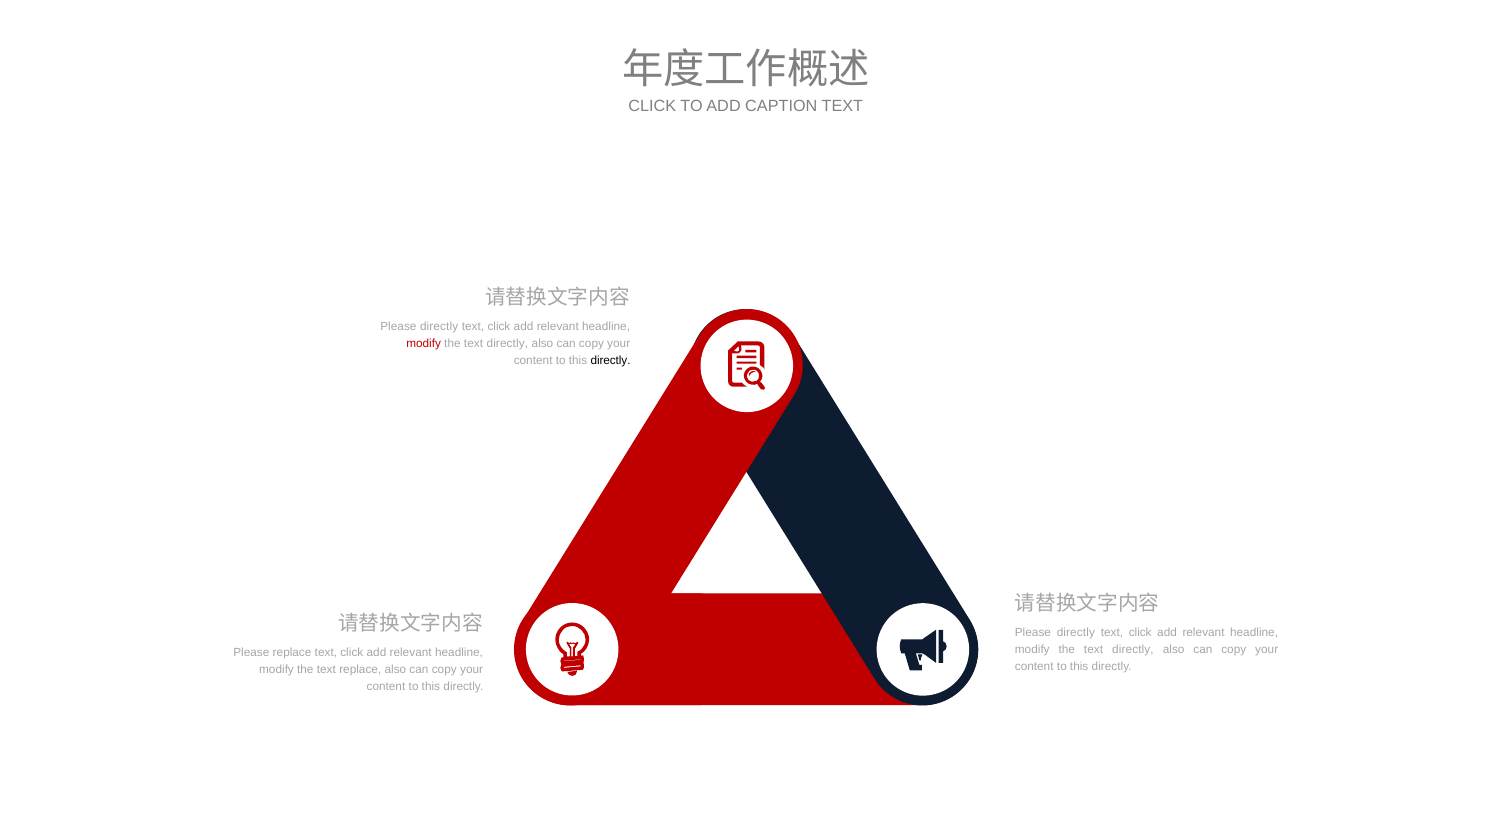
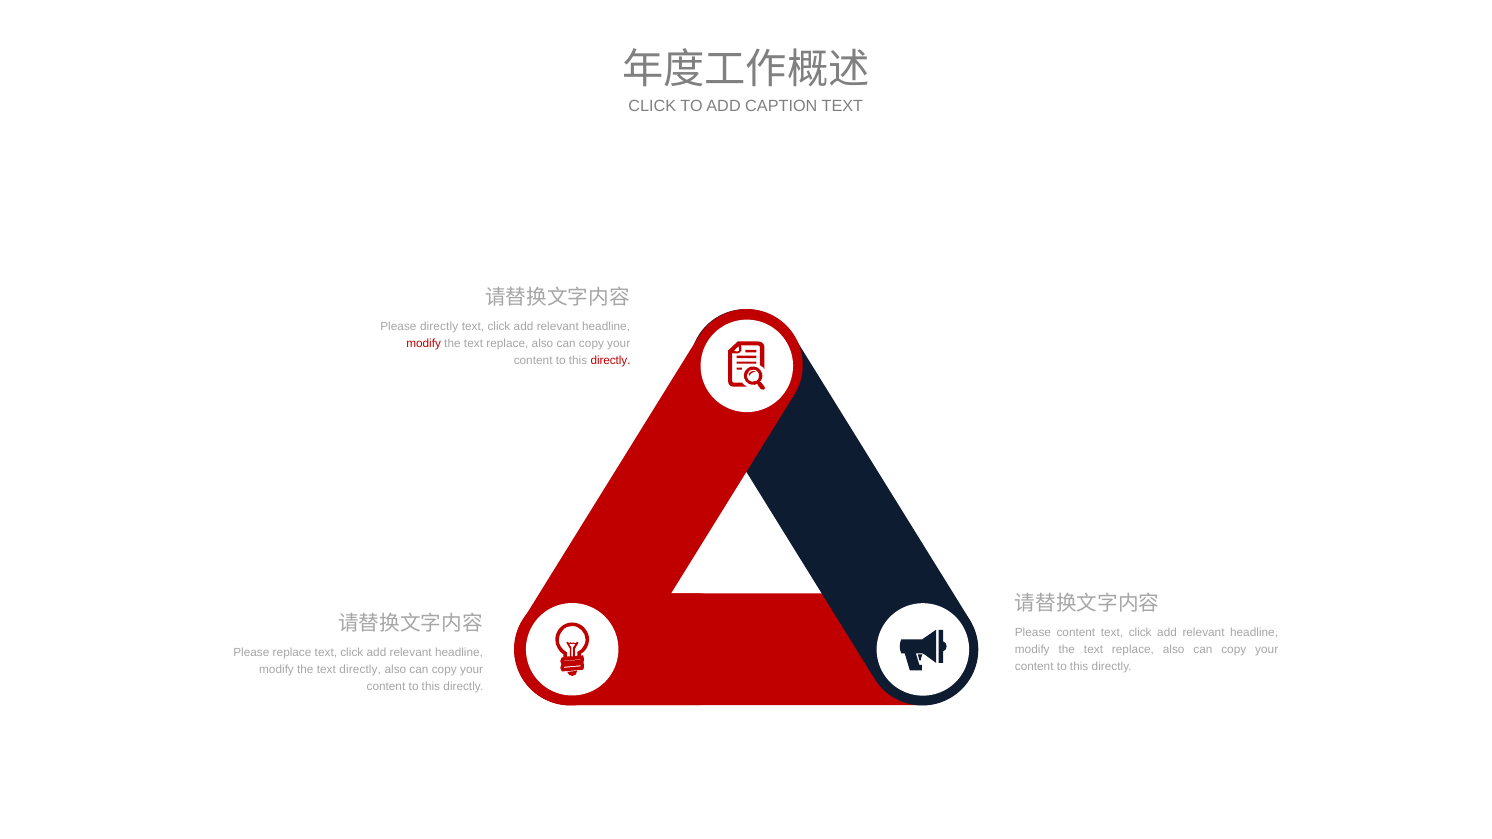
directly at (507, 343): directly -> replace
directly at (611, 360) colour: black -> red
directly at (1076, 633): directly -> content
directly at (1133, 650): directly -> replace
text replace: replace -> directly
